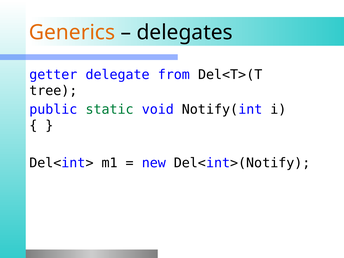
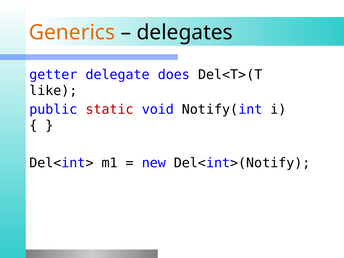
from: from -> does
tree: tree -> like
static colour: green -> red
